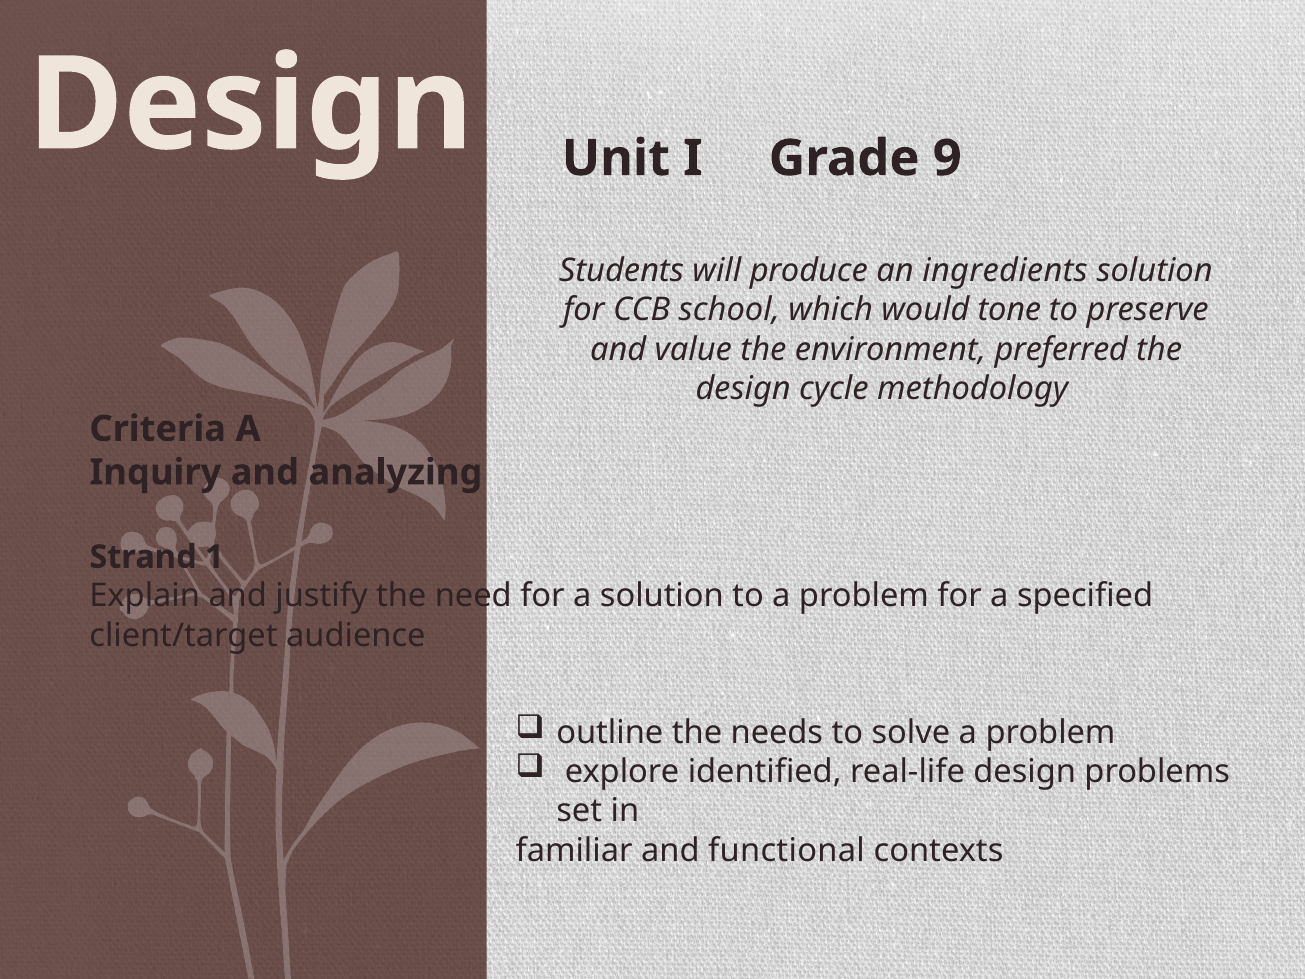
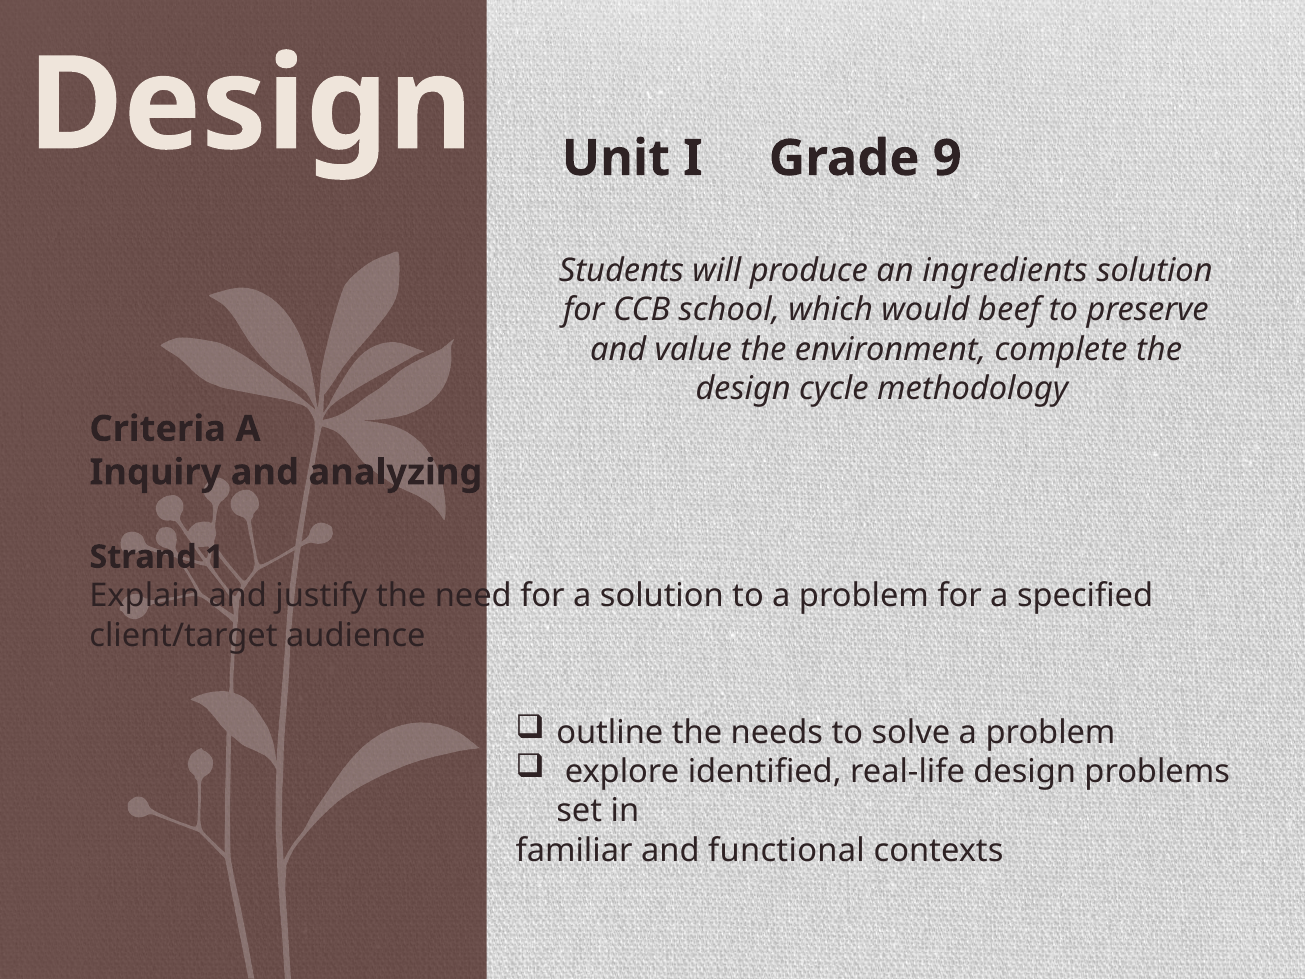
tone: tone -> beef
preferred: preferred -> complete
